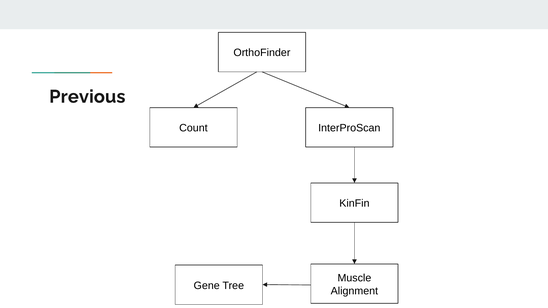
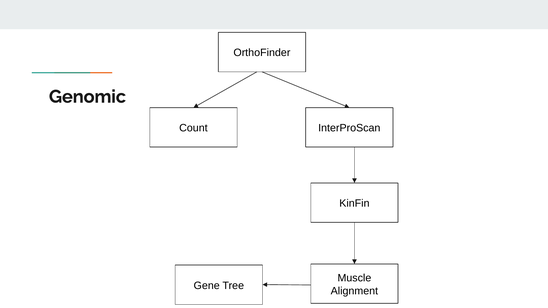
Previous: Previous -> Genomic
